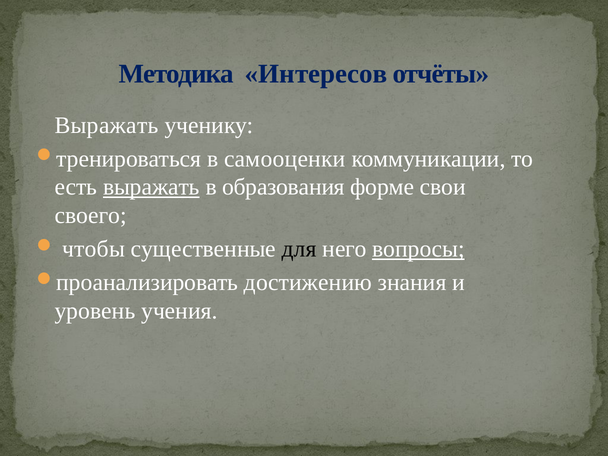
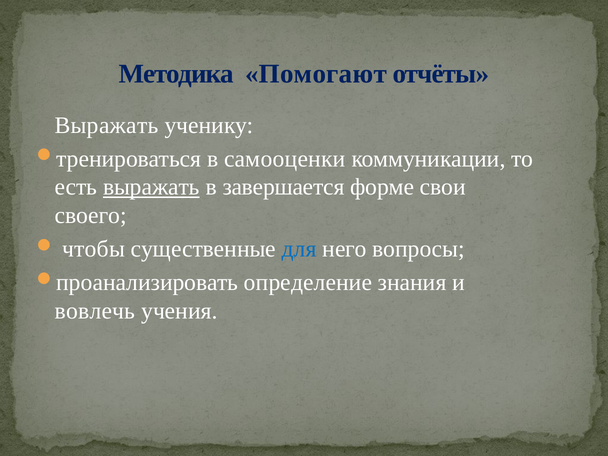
Интересов: Интересов -> Помогают
образования: образования -> завершается
для colour: black -> blue
вопросы underline: present -> none
достижению: достижению -> определение
уровень: уровень -> вовлечь
